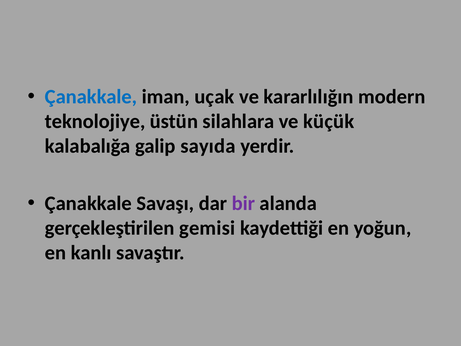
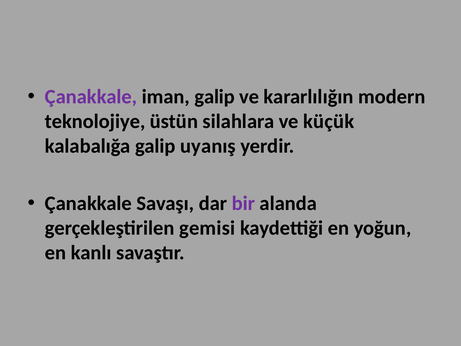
Çanakkale at (91, 97) colour: blue -> purple
iman uçak: uçak -> galip
sayıda: sayıda -> uyanış
